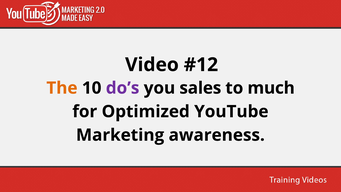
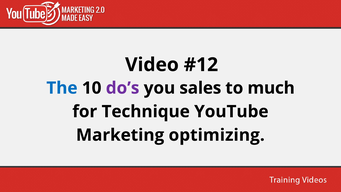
The colour: orange -> blue
Optimized: Optimized -> Technique
awareness: awareness -> optimizing
